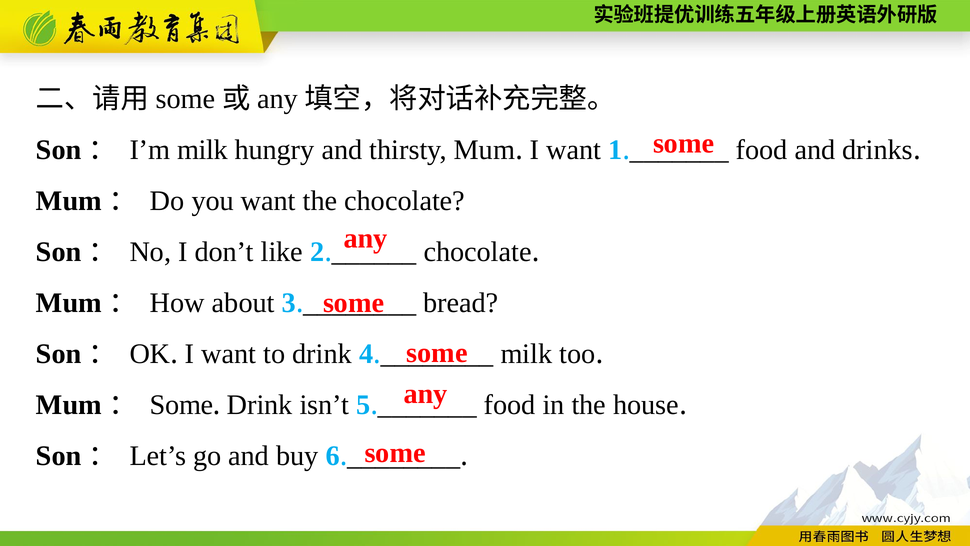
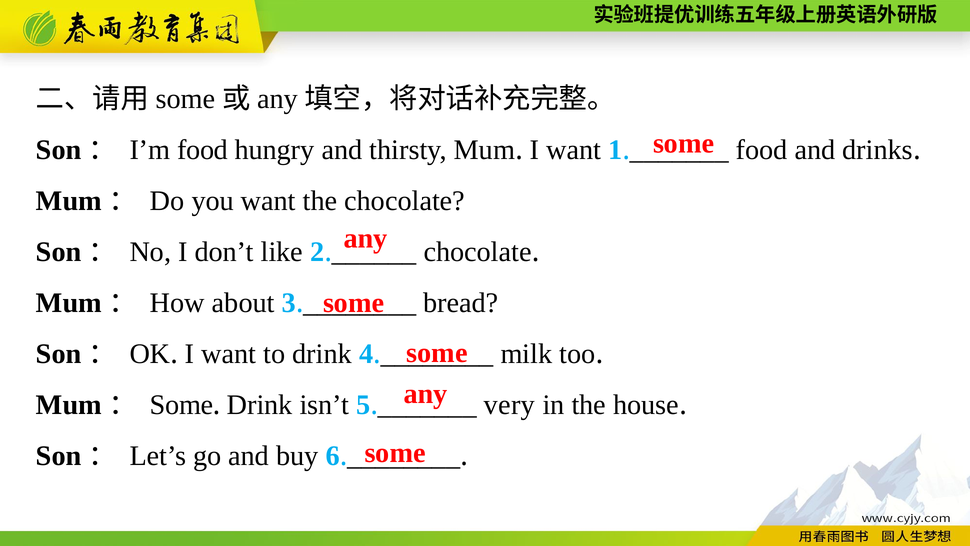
I’m milk: milk -> food
food at (510, 405): food -> very
